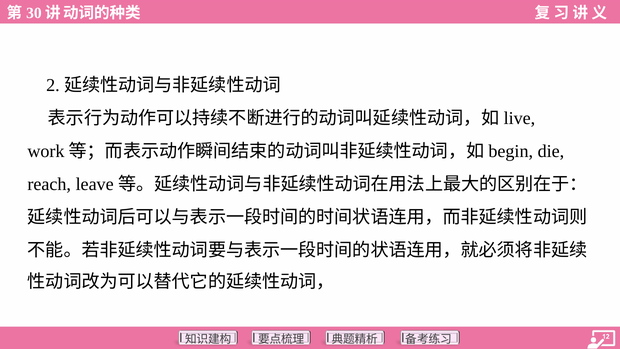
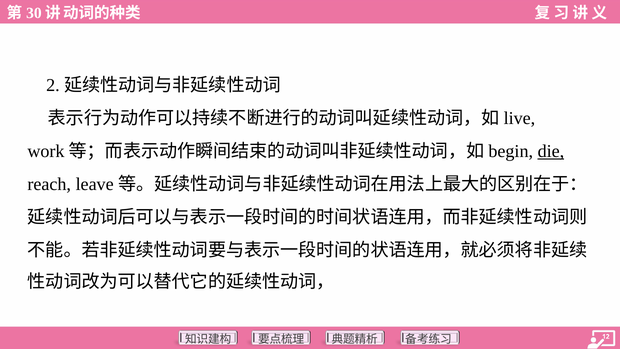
die underline: none -> present
